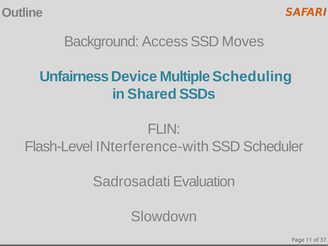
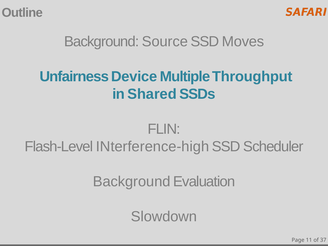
Access: Access -> Source
Scheduling: Scheduling -> Throughput
INterference-with: INterference-with -> INterference-high
Sadrosadati at (132, 182): Sadrosadati -> Background
